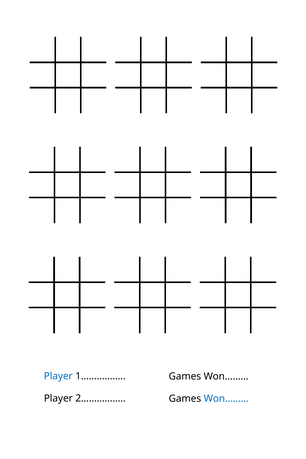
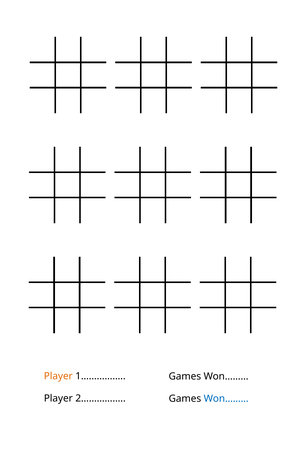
Player at (58, 376) colour: blue -> orange
